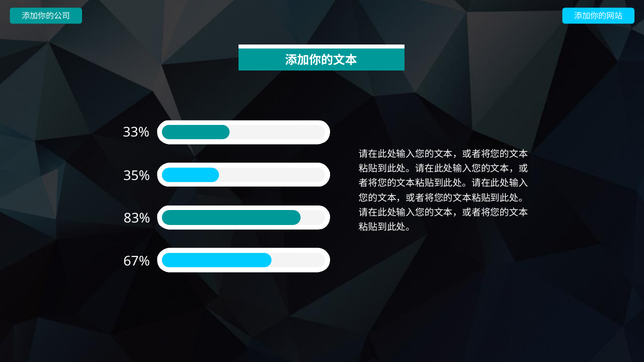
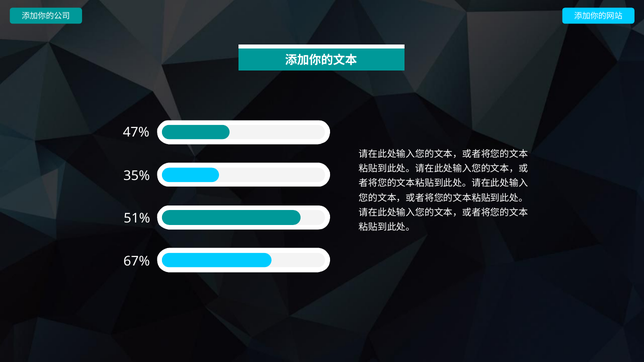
33%: 33% -> 47%
83%: 83% -> 51%
